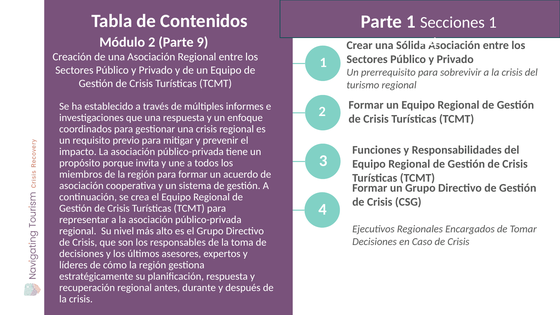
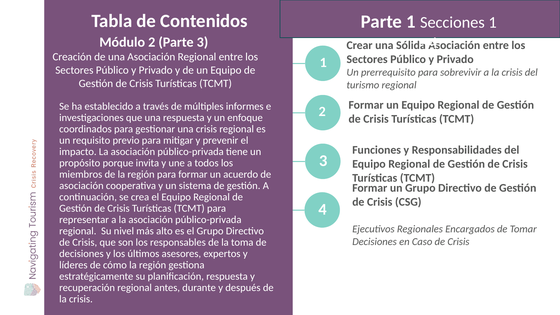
Parte 9: 9 -> 3
